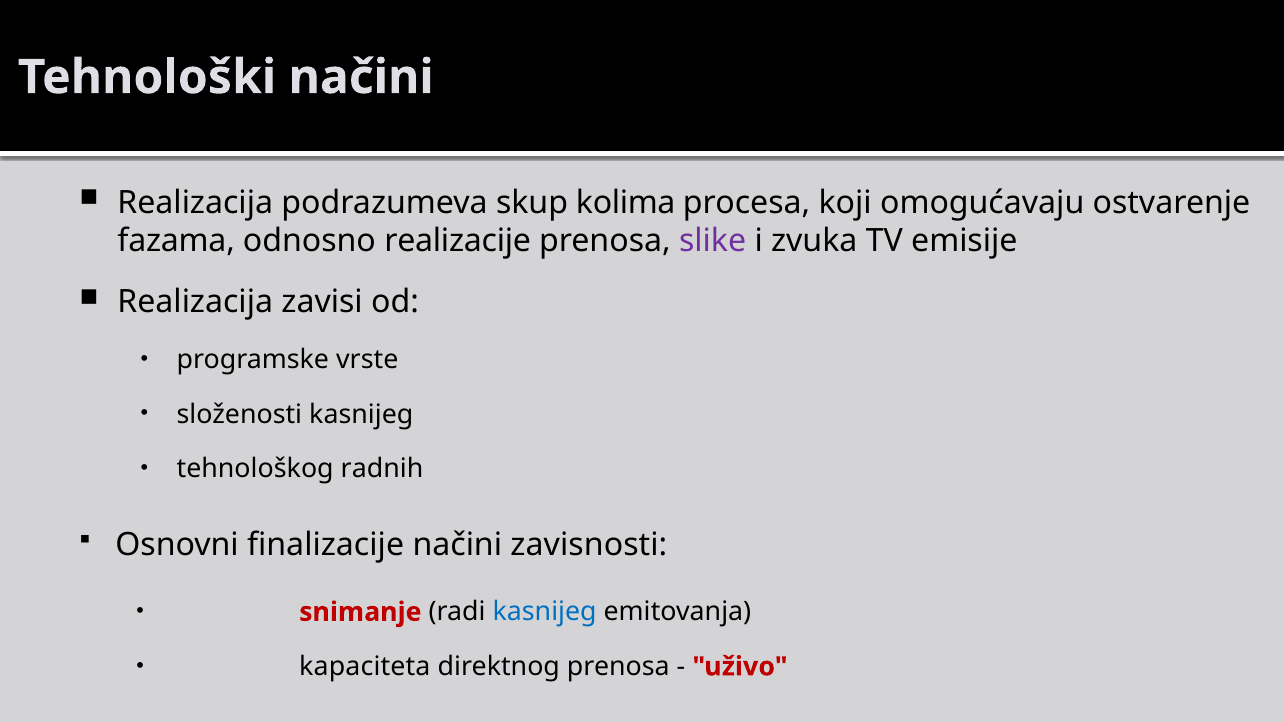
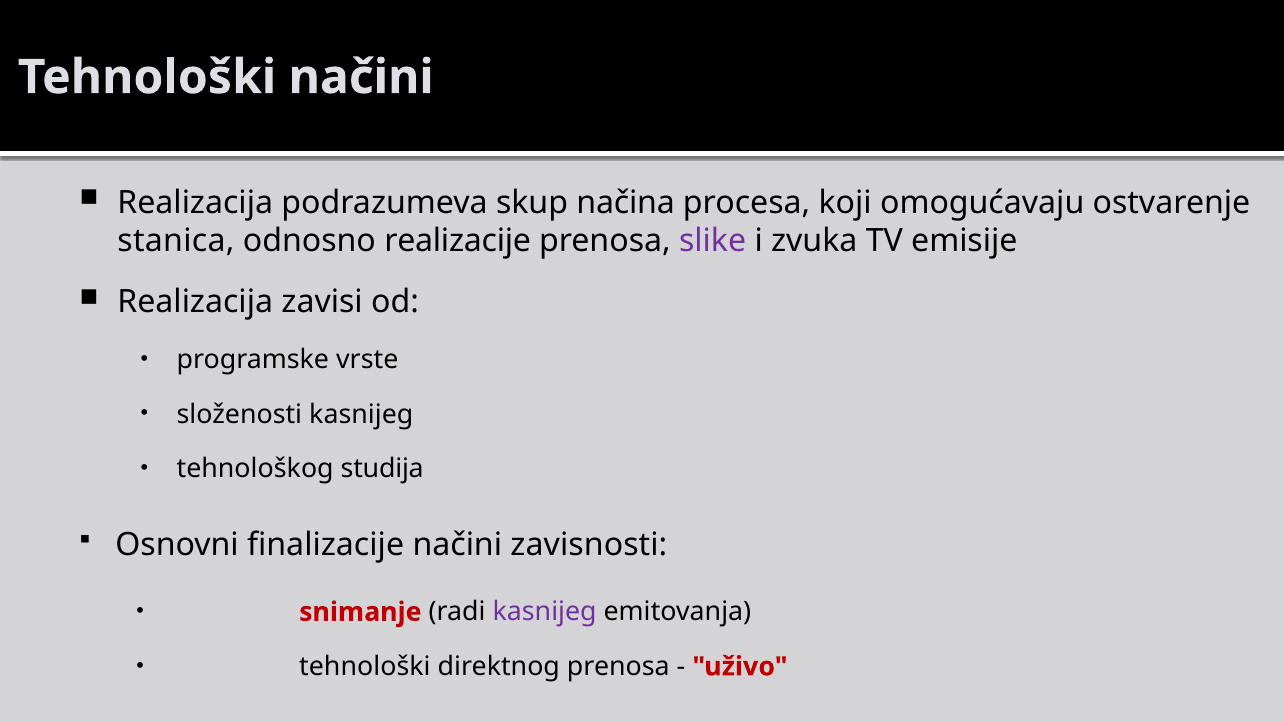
kolima: kolima -> načina
fazama: fazama -> stanica
radnih: radnih -> studija
kasnijeg at (545, 612) colour: blue -> purple
kapaciteta at (365, 667): kapaciteta -> tehnološki
